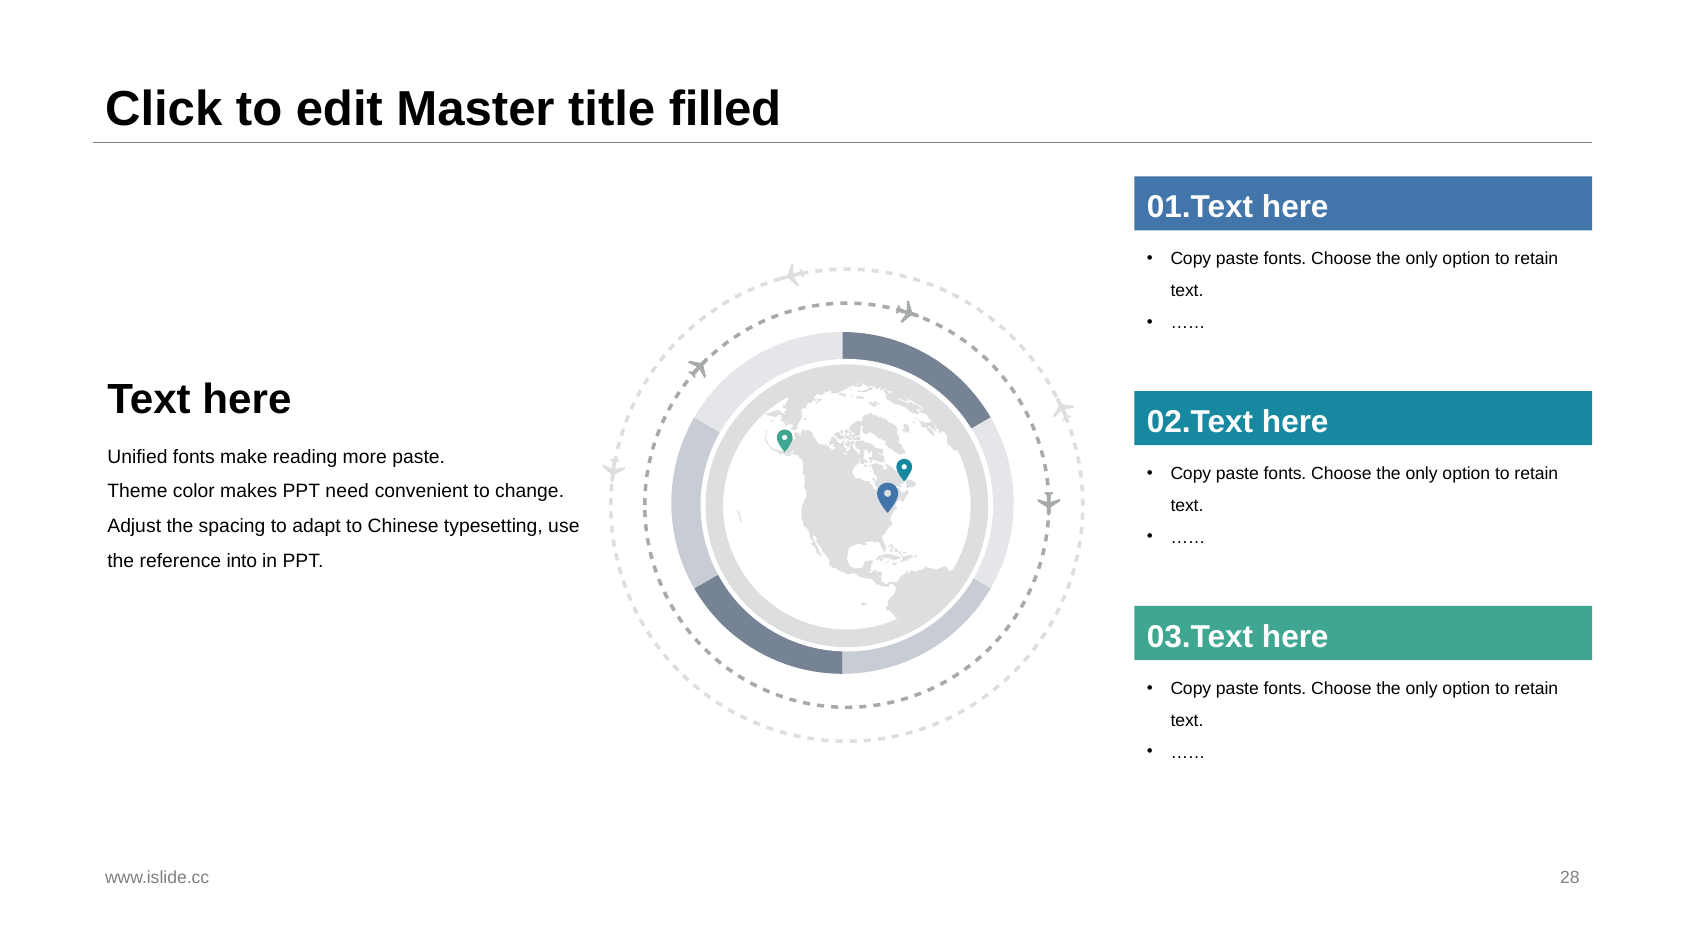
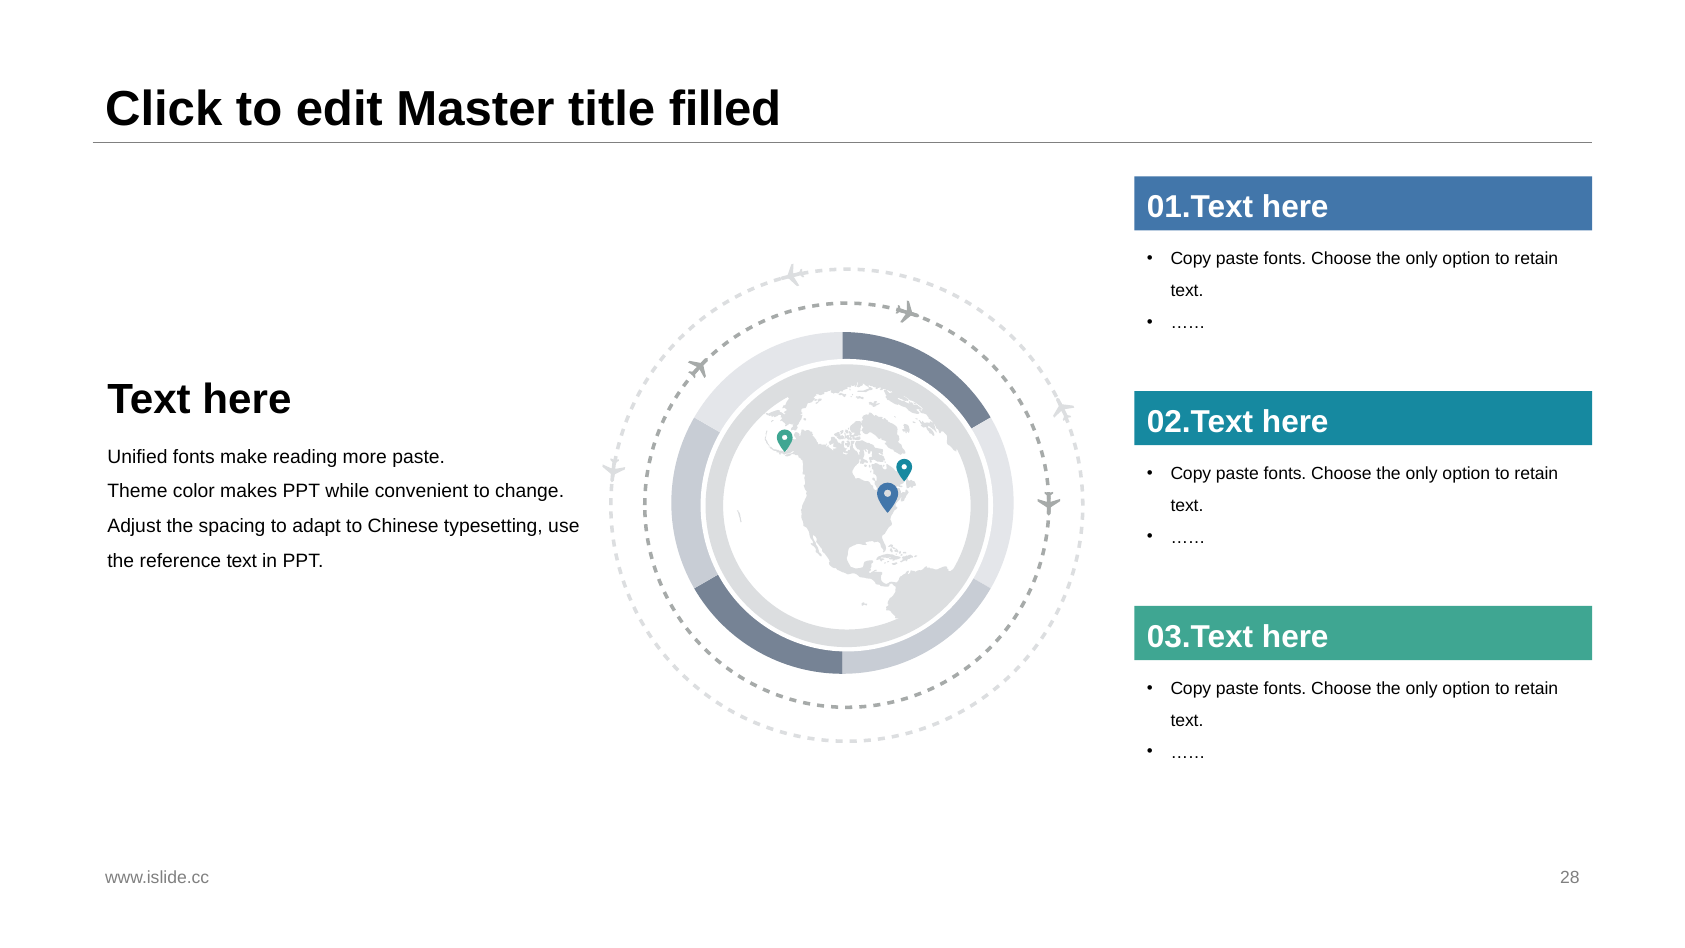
need: need -> while
reference into: into -> text
